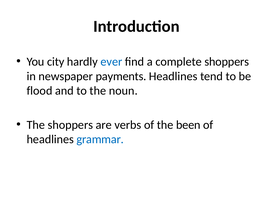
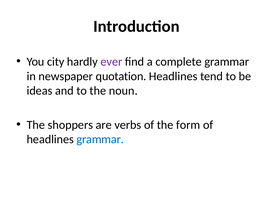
ever colour: blue -> purple
complete shoppers: shoppers -> grammar
payments: payments -> quotation
flood: flood -> ideas
been: been -> form
